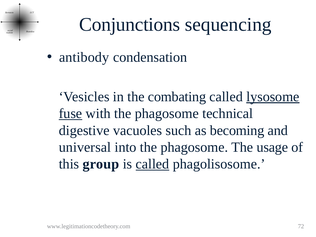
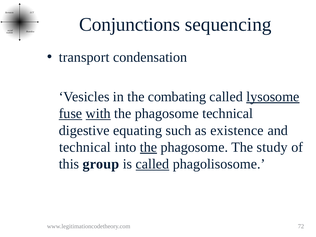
antibody: antibody -> transport
with underline: none -> present
vacuoles: vacuoles -> equating
becoming: becoming -> existence
universal at (85, 147): universal -> technical
the at (149, 147) underline: none -> present
usage: usage -> study
